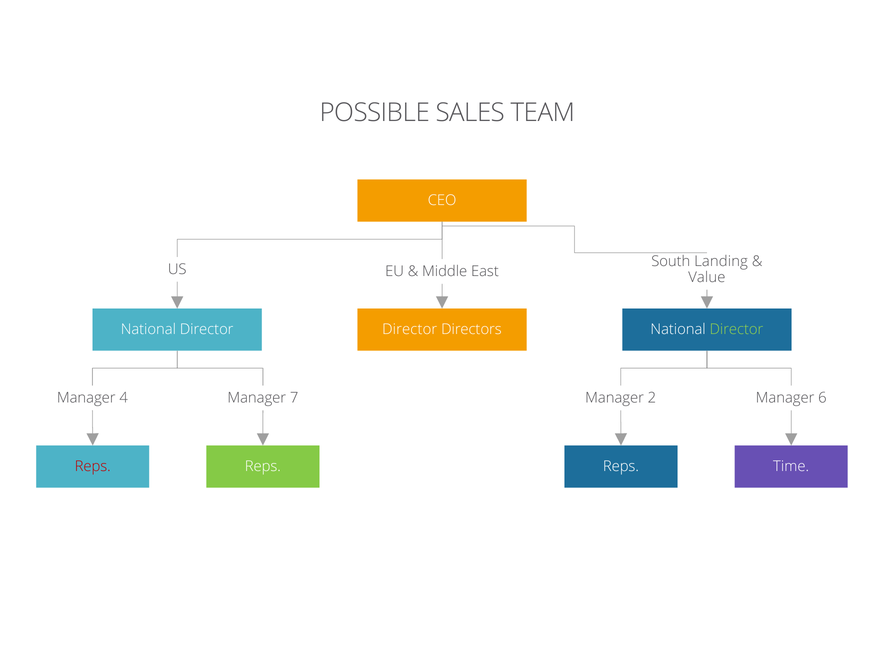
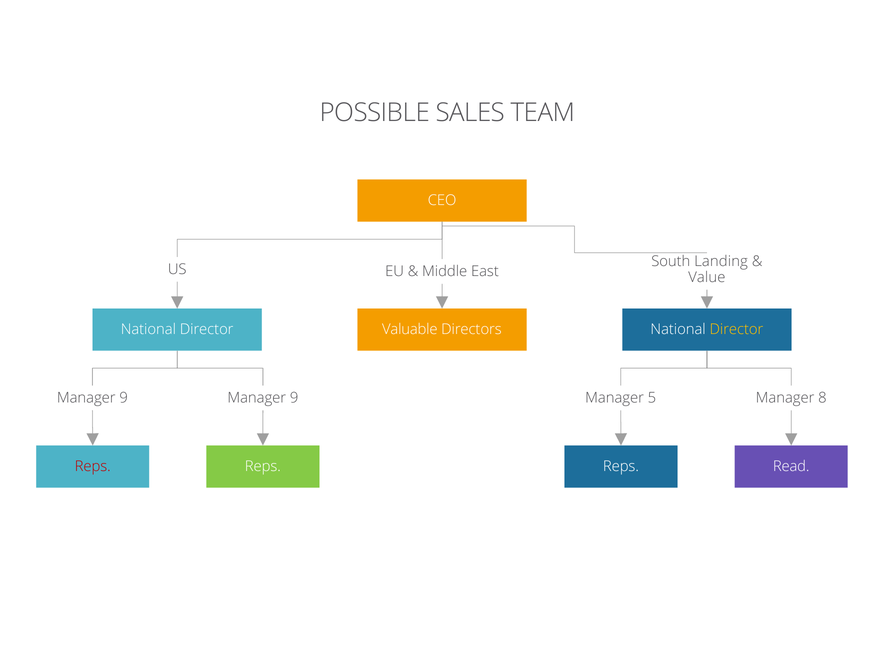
Director Director: Director -> Valuable
Director at (736, 330) colour: light green -> yellow
4 at (124, 398): 4 -> 9
7 at (294, 398): 7 -> 9
2: 2 -> 5
6: 6 -> 8
Time: Time -> Read
